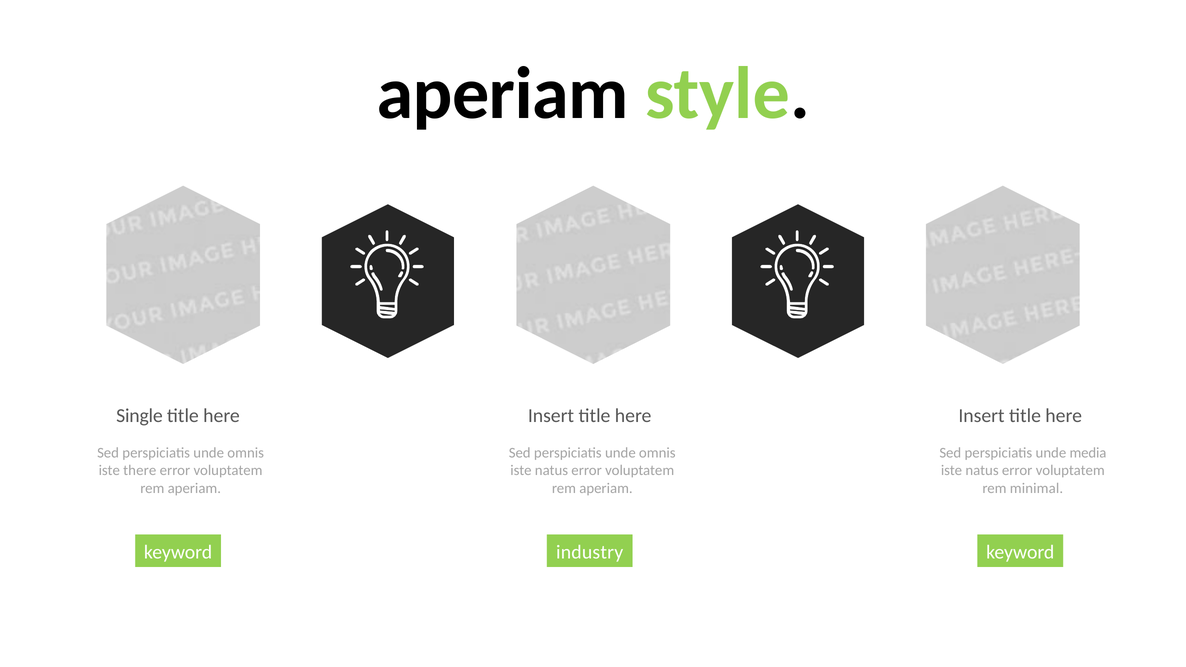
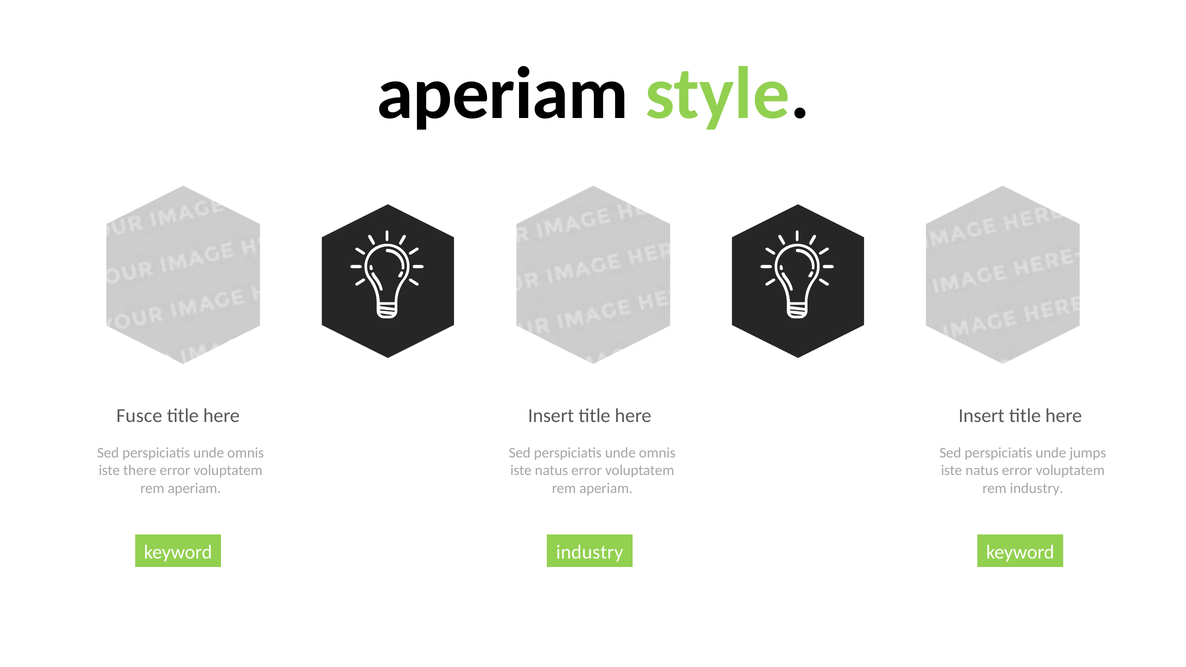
Single: Single -> Fusce
media: media -> jumps
rem minimal: minimal -> industry
